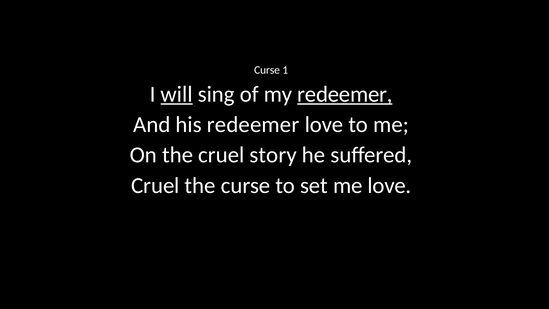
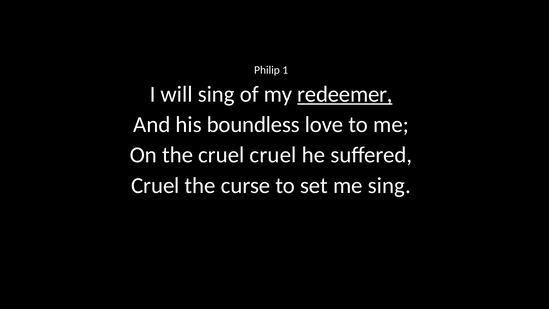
Curse at (267, 70): Curse -> Philip
will underline: present -> none
his redeemer: redeemer -> boundless
cruel story: story -> cruel
me love: love -> sing
